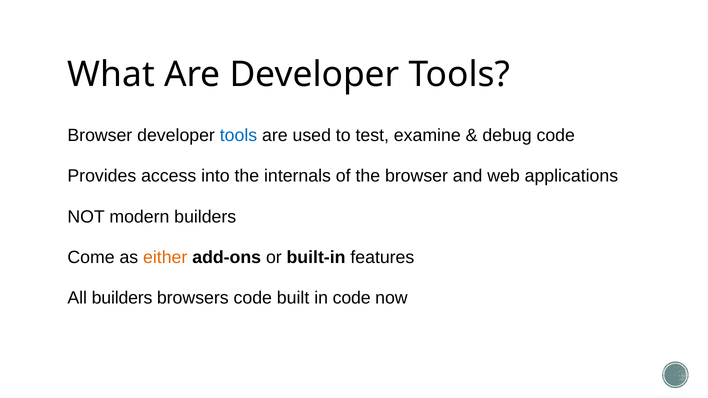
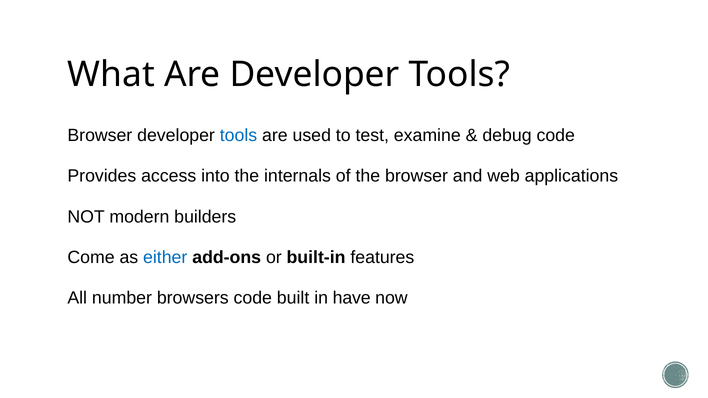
either colour: orange -> blue
All builders: builders -> number
in code: code -> have
